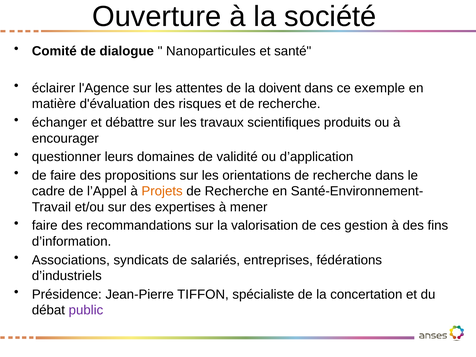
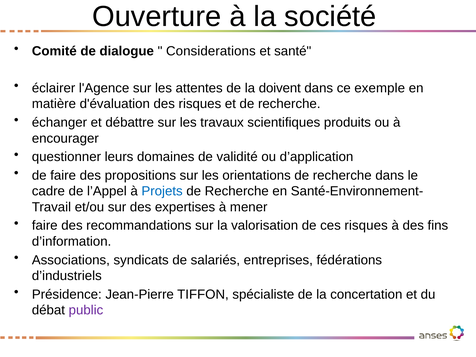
Nanoparticules: Nanoparticules -> Considerations
Projets colour: orange -> blue
ces gestion: gestion -> risques
